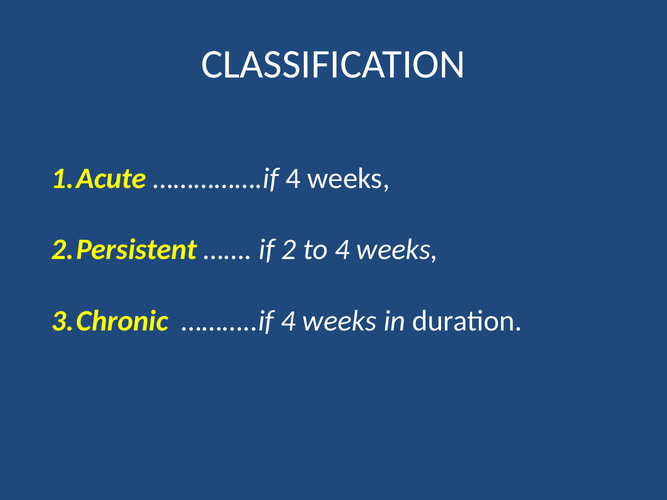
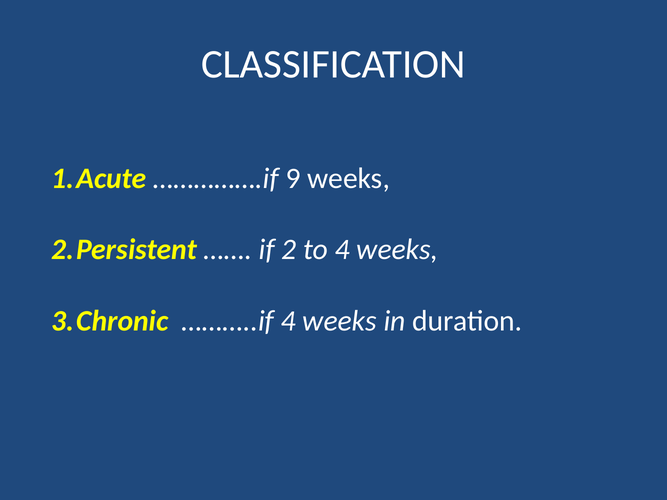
…………….if 4: 4 -> 9
